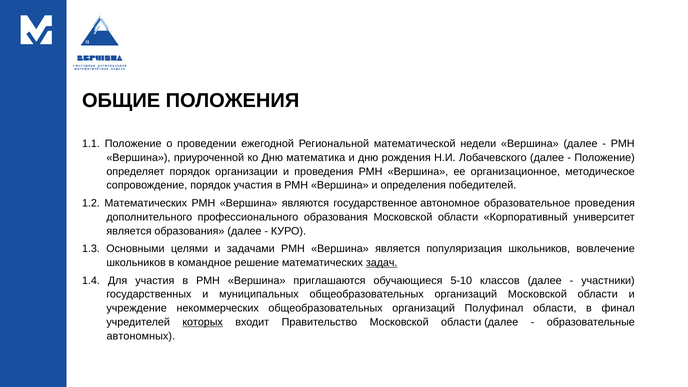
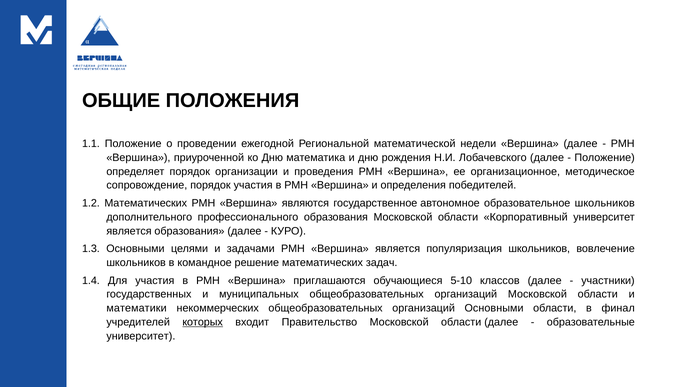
образовательное проведения: проведения -> школьников
задач underline: present -> none
учреждение: учреждение -> математики
организаций Полуфинал: Полуфинал -> Основными
автономных at (141, 336): автономных -> университет
